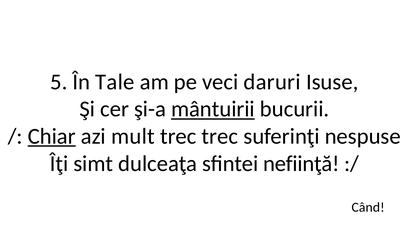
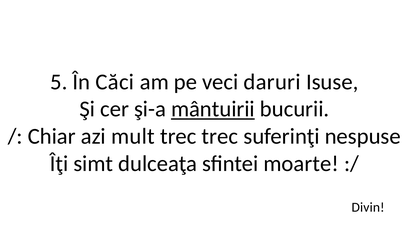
Tale: Tale -> Căci
Chiar underline: present -> none
nefiinţă: nefiinţă -> moarte
Când: Când -> Divin
